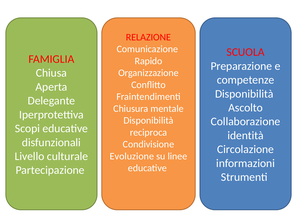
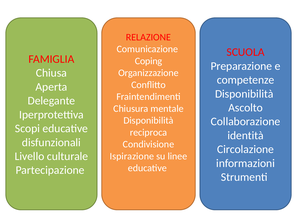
Rapido: Rapido -> Coping
Evoluzione: Evoluzione -> Ispirazione
